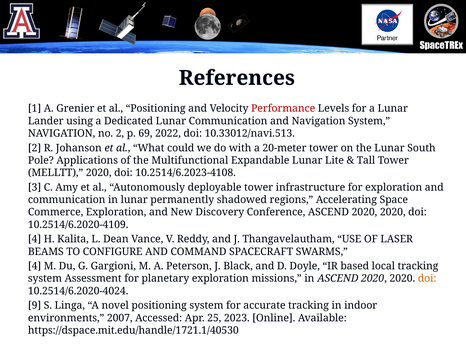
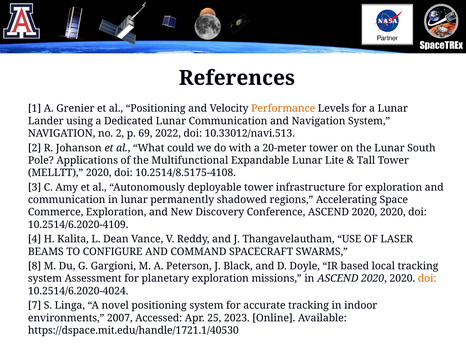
Performance colour: red -> orange
10.2514/6.2023-4108: 10.2514/6.2023-4108 -> 10.2514/8.5175-4108
4 at (35, 266): 4 -> 8
9: 9 -> 7
